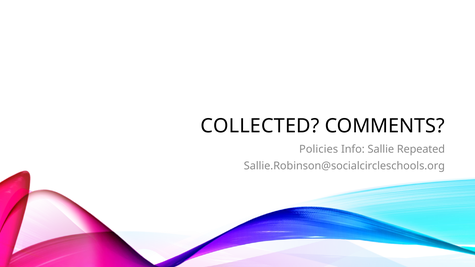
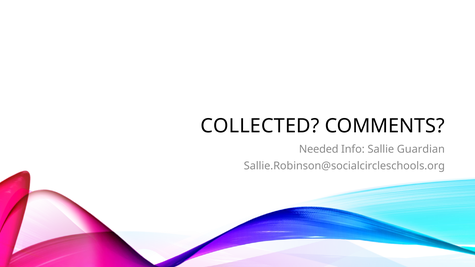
Policies: Policies -> Needed
Repeated: Repeated -> Guardian
